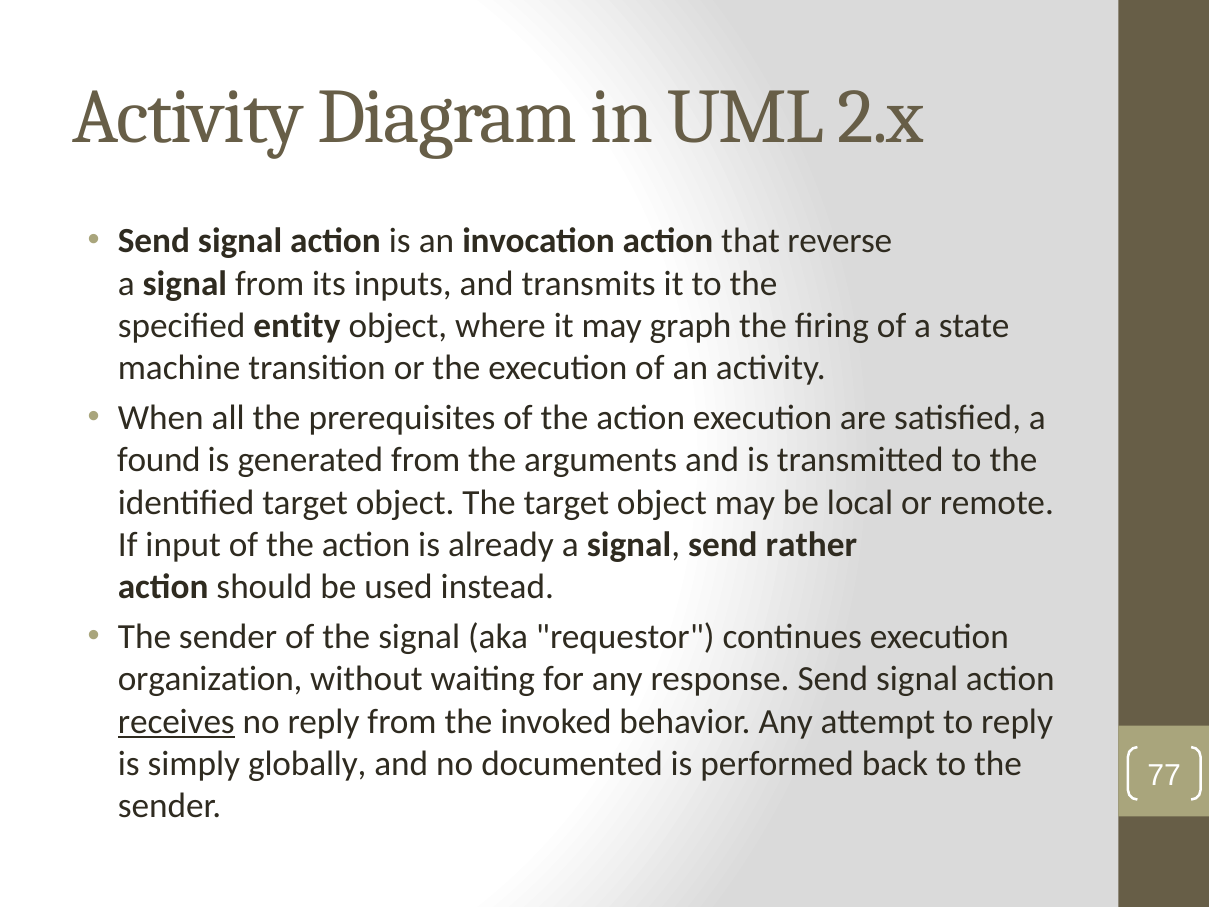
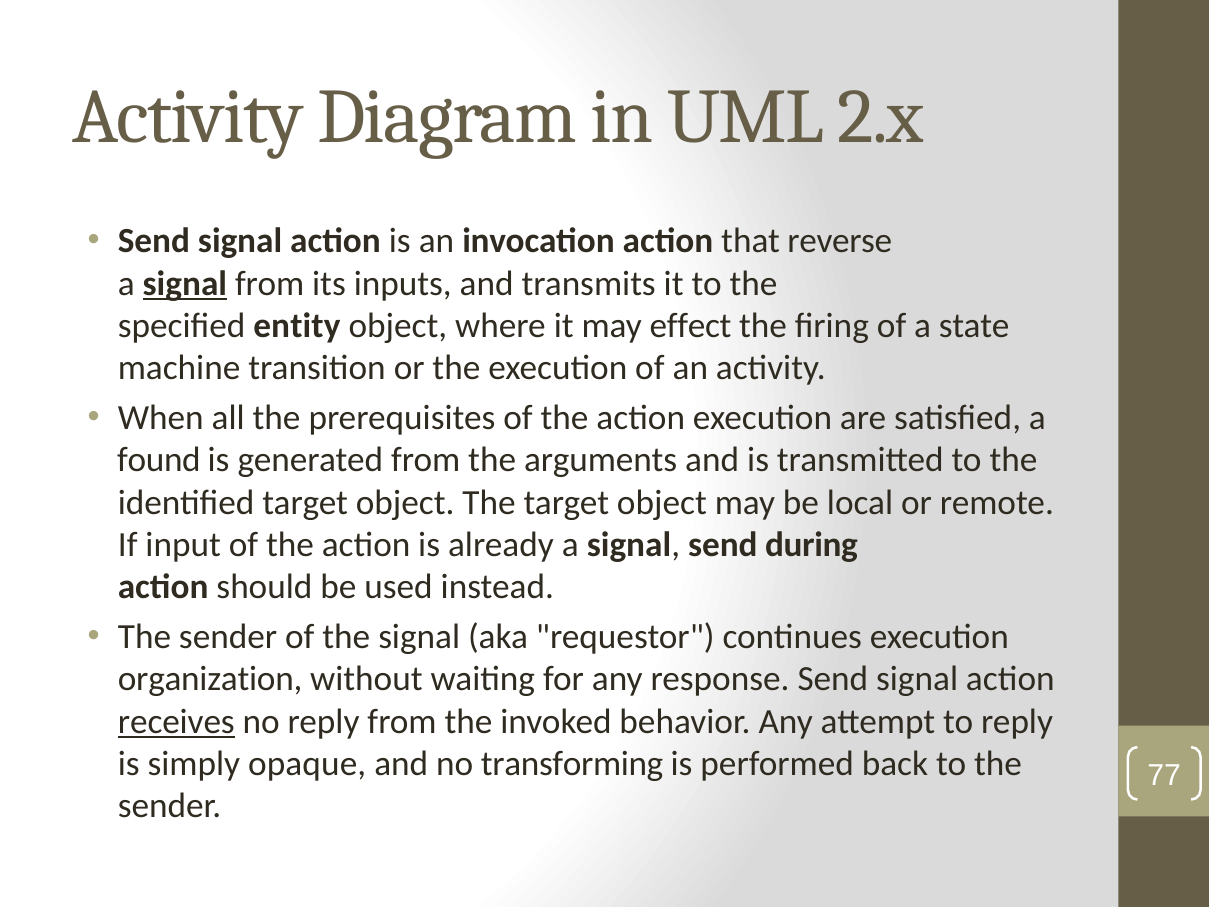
signal at (185, 284) underline: none -> present
graph: graph -> effect
rather: rather -> during
globally: globally -> opaque
documented: documented -> transforming
